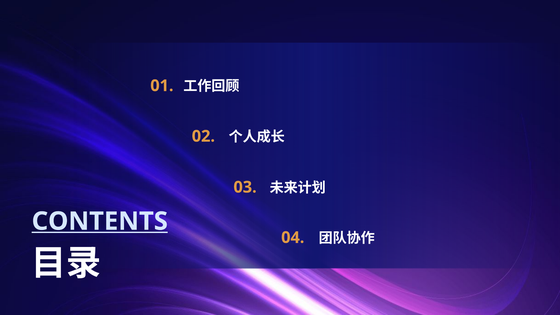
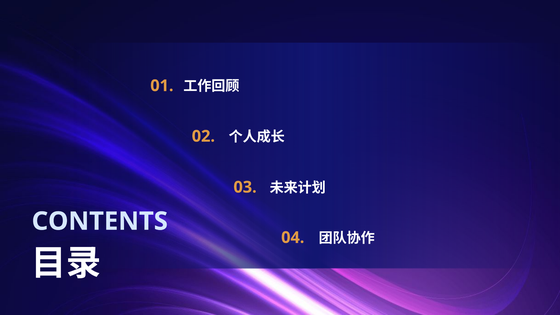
CONTENTS underline: present -> none
